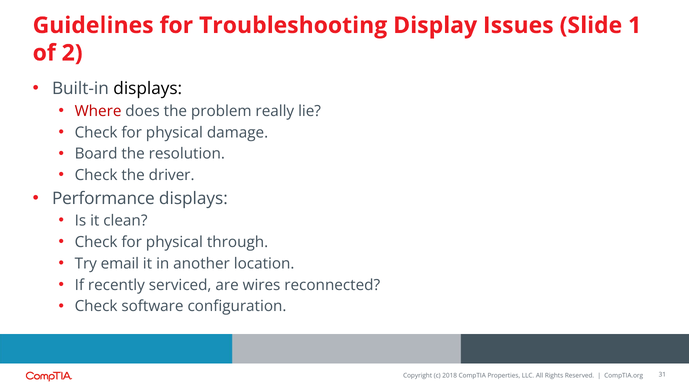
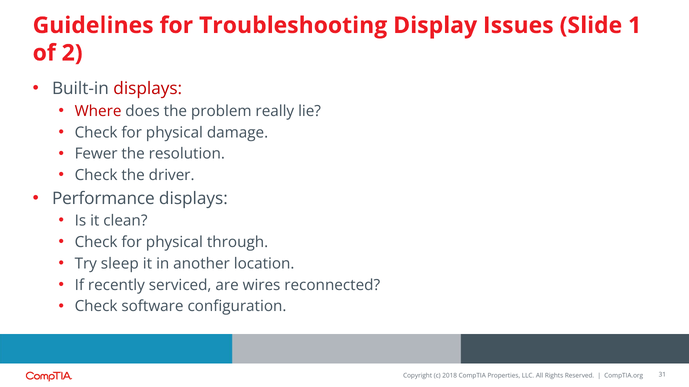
displays at (148, 89) colour: black -> red
Board: Board -> Fewer
email: email -> sleep
